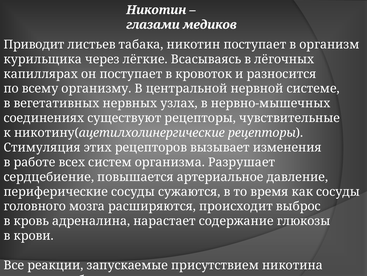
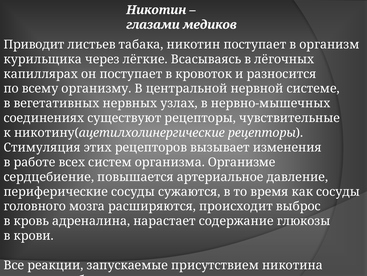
Разрушает: Разрушает -> Организме
